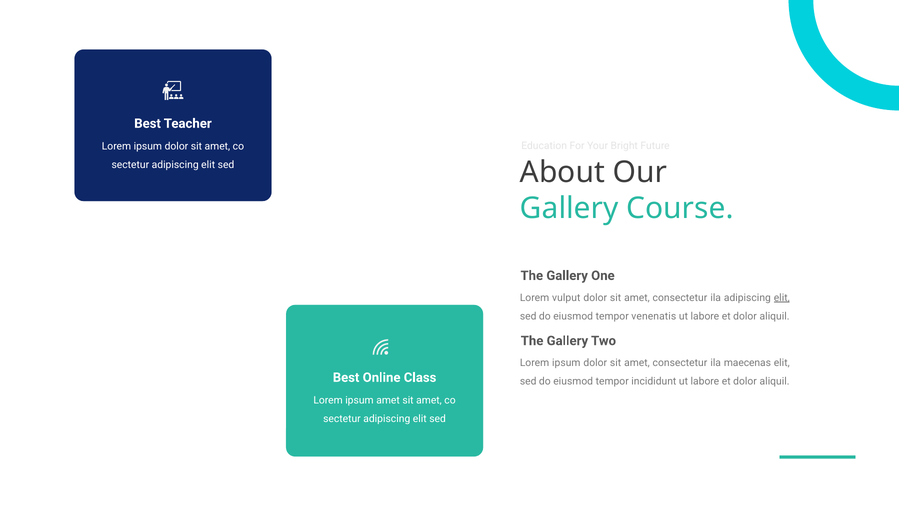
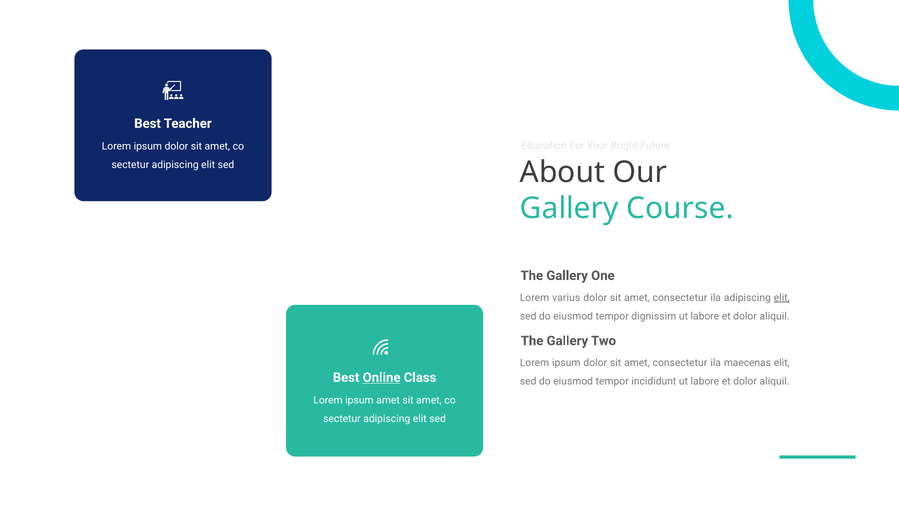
vulput: vulput -> varius
venenatis: venenatis -> dignissim
Online underline: none -> present
